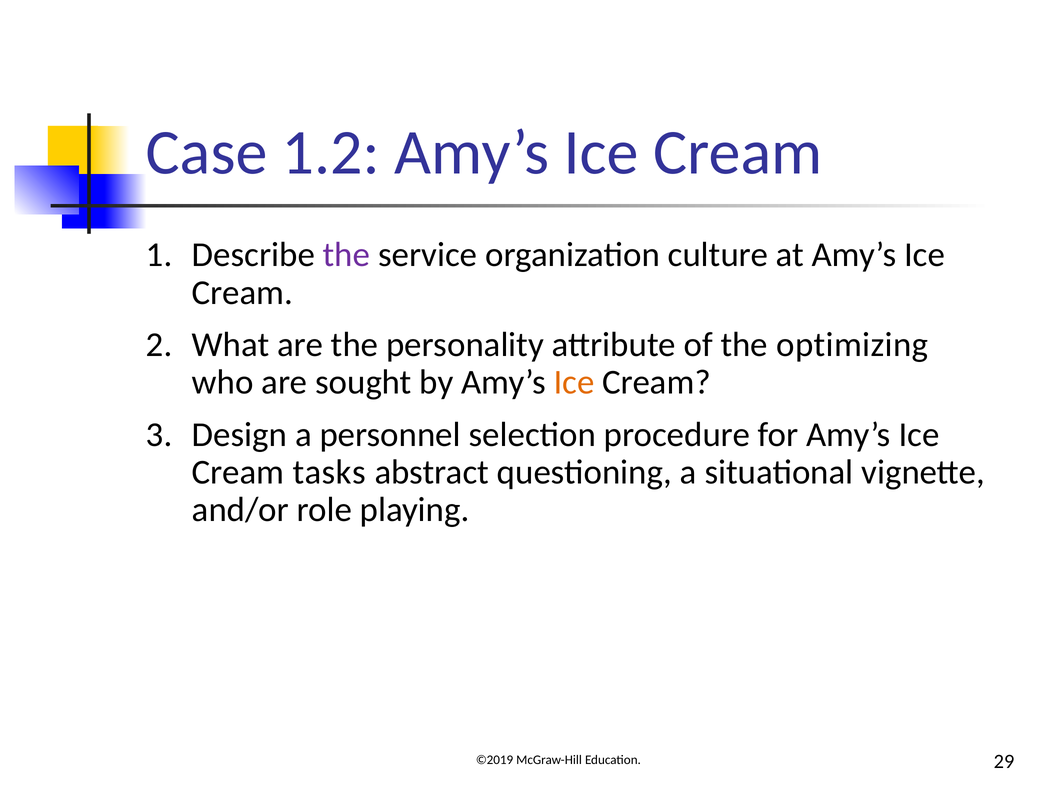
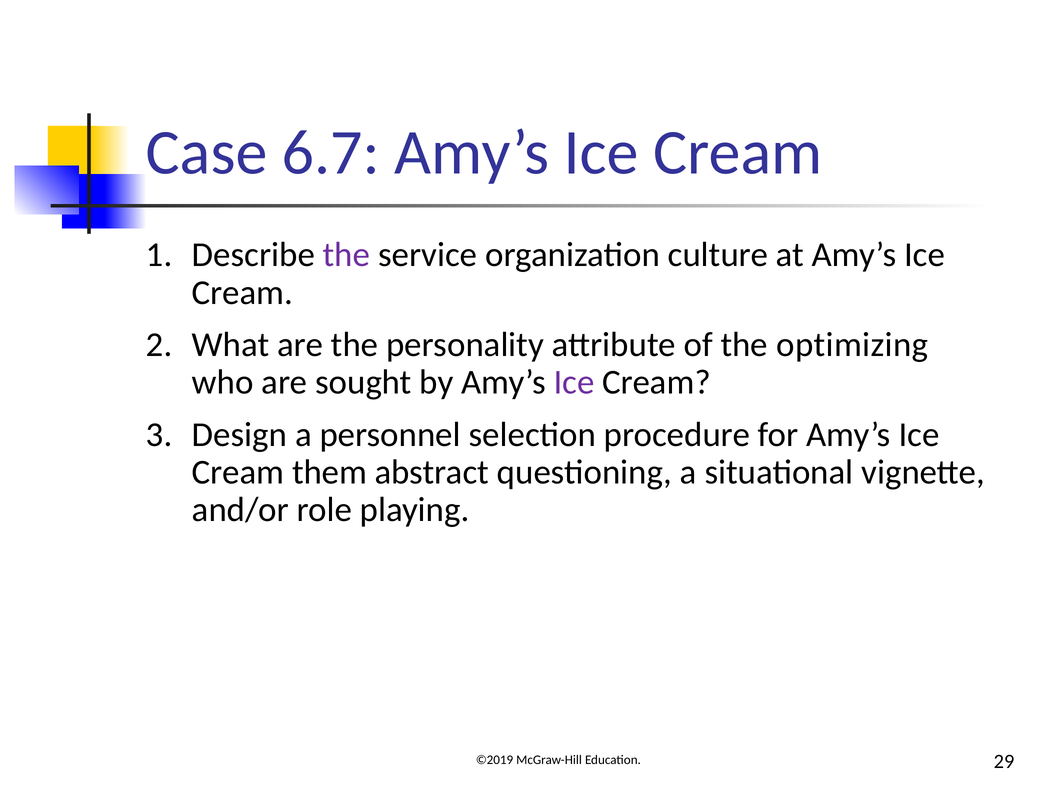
1.2: 1.2 -> 6.7
Ice at (574, 383) colour: orange -> purple
tasks: tasks -> them
